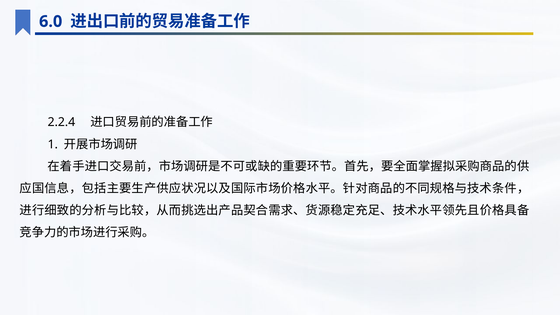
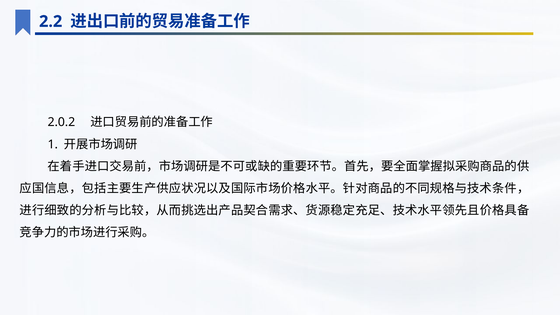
6.0: 6.0 -> 2.2
2.2.4: 2.2.4 -> 2.0.2
